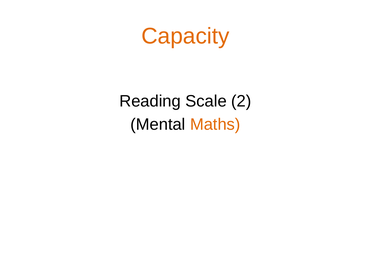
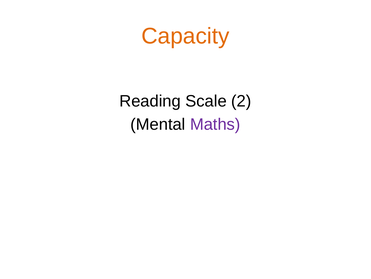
Maths colour: orange -> purple
